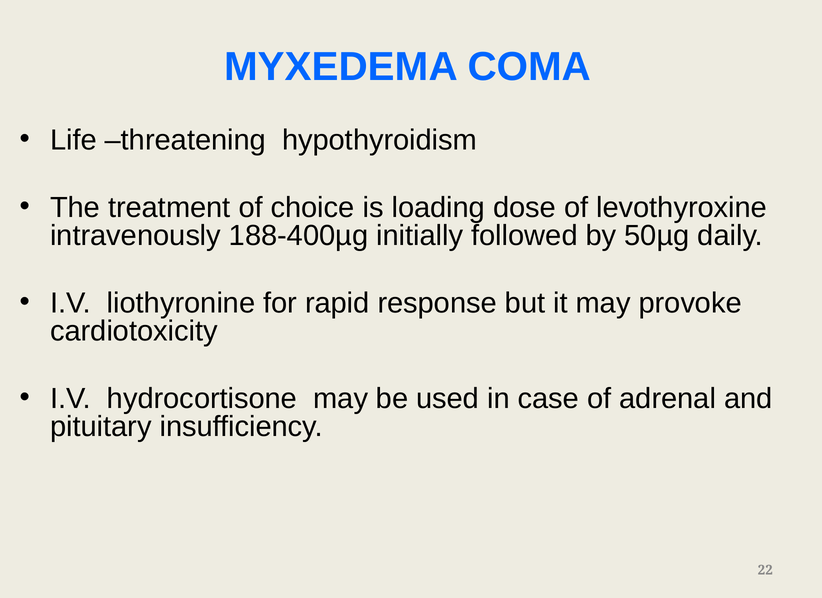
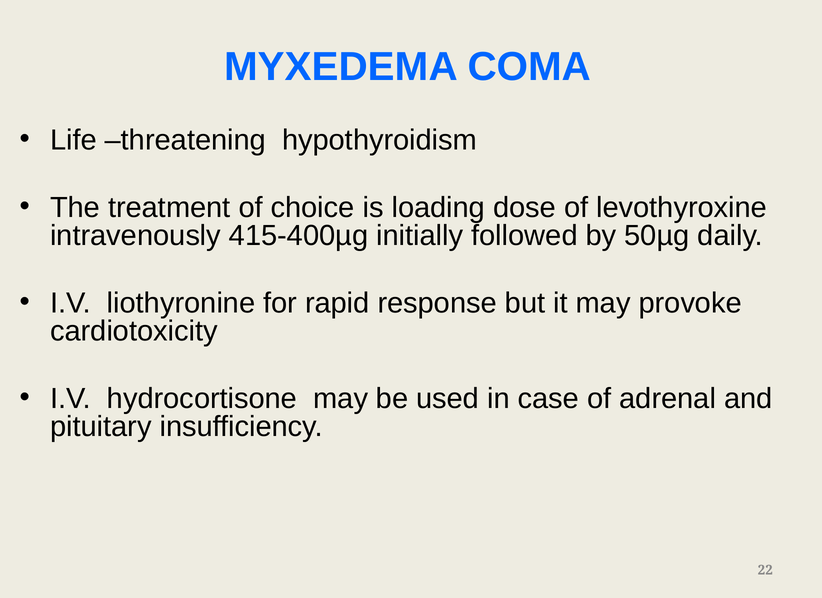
188-400µg: 188-400µg -> 415-400µg
